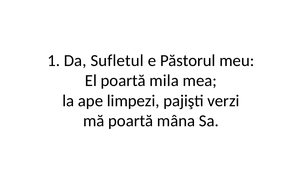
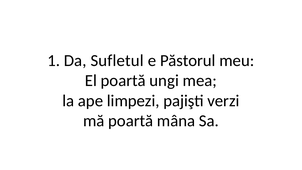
mila: mila -> ungi
